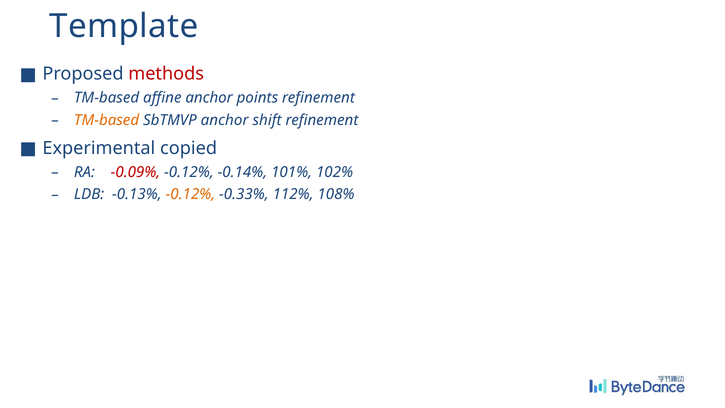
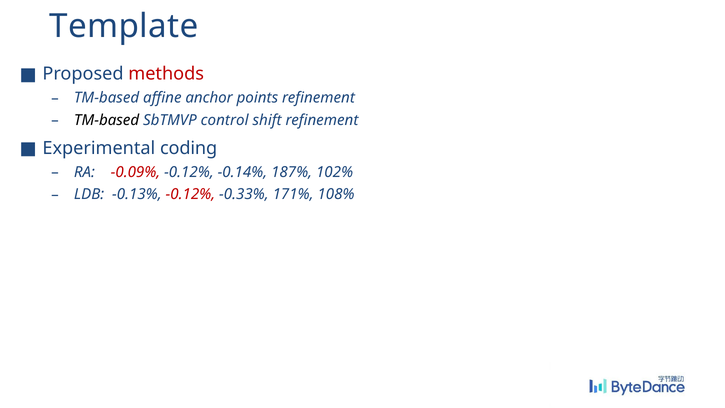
TM-based at (107, 120) colour: orange -> black
SbTMVP anchor: anchor -> control
copied: copied -> coding
101%: 101% -> 187%
-0.12% at (190, 194) colour: orange -> red
112%: 112% -> 171%
